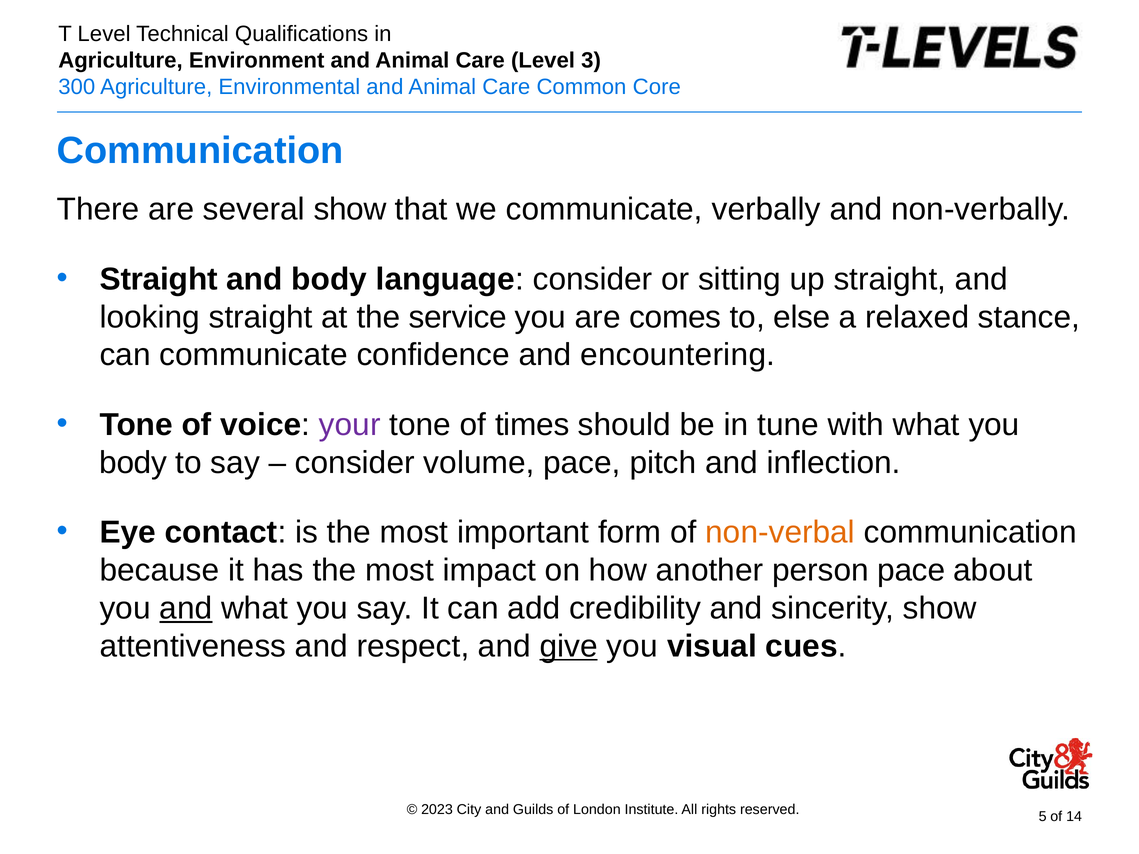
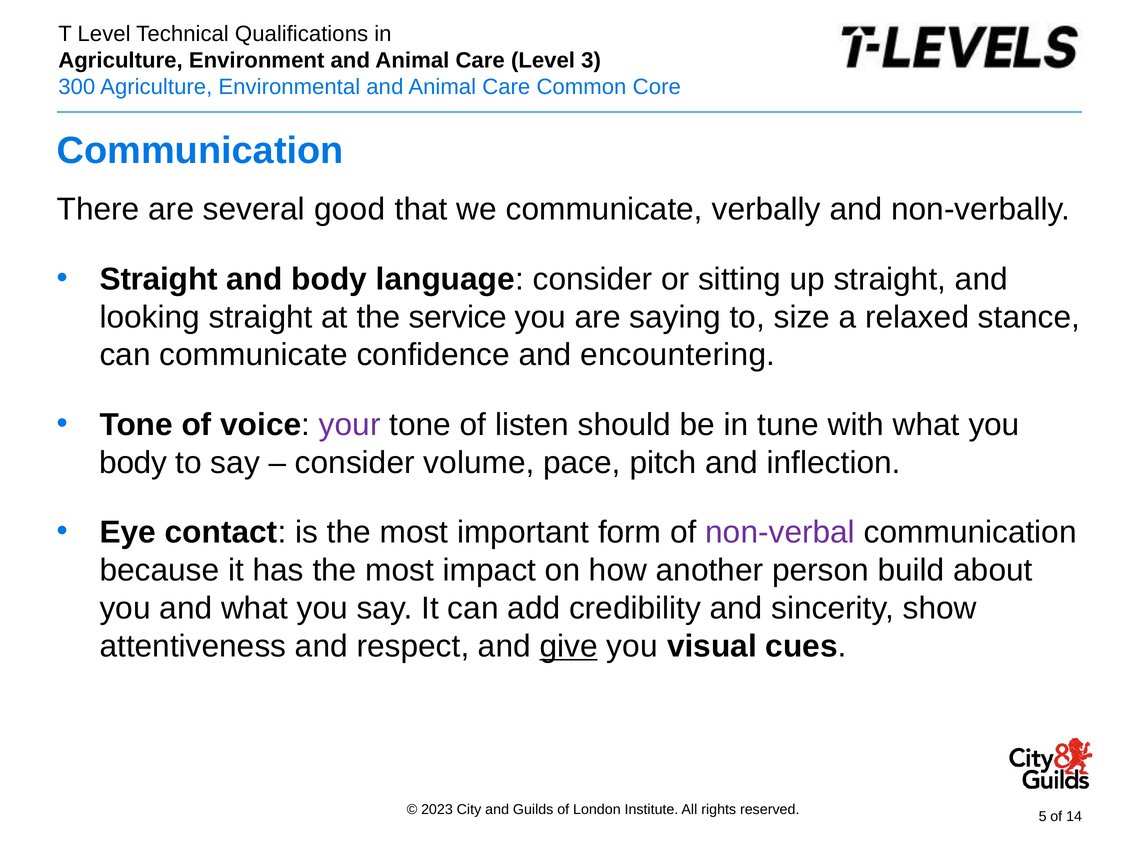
several show: show -> good
comes: comes -> saying
else: else -> size
times: times -> listen
non-verbal colour: orange -> purple
person pace: pace -> build
and at (186, 608) underline: present -> none
